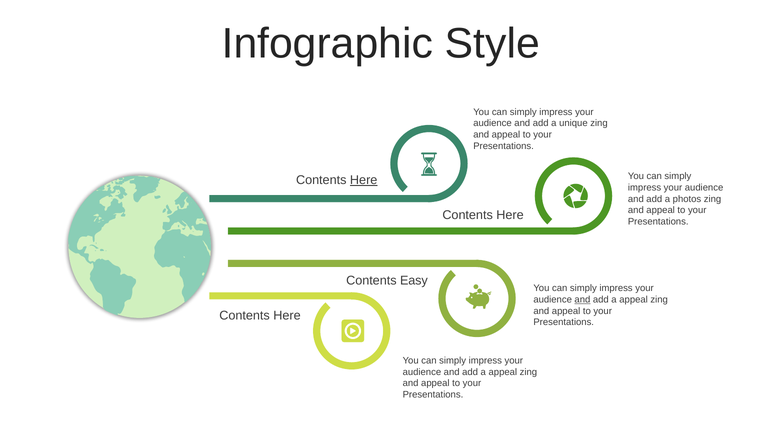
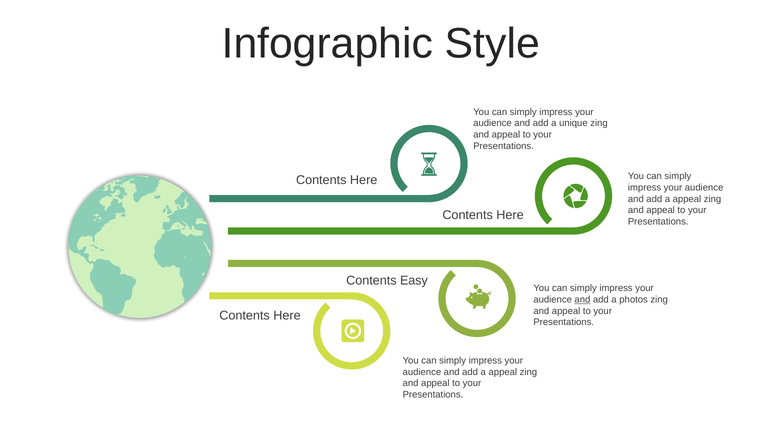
Here at (364, 180) underline: present -> none
photos at (687, 199): photos -> appeal
appeal at (634, 300): appeal -> photos
